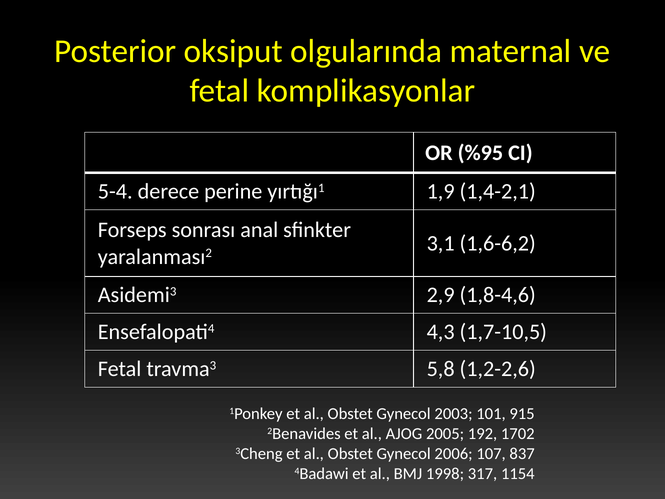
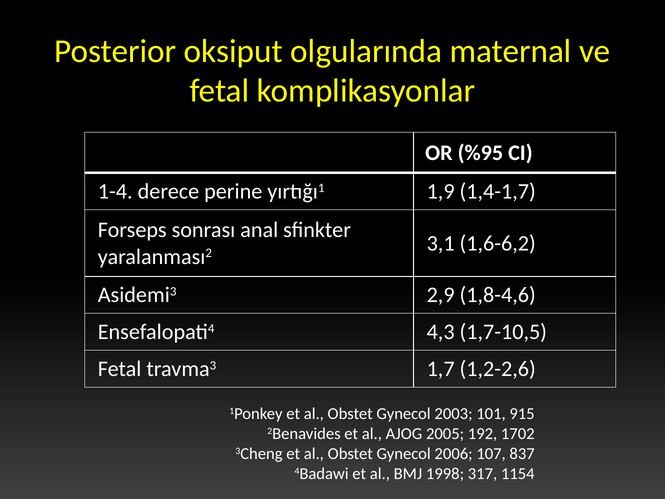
5-4: 5-4 -> 1-4
1,4-2,1: 1,4-2,1 -> 1,4-1,7
5,8: 5,8 -> 1,7
